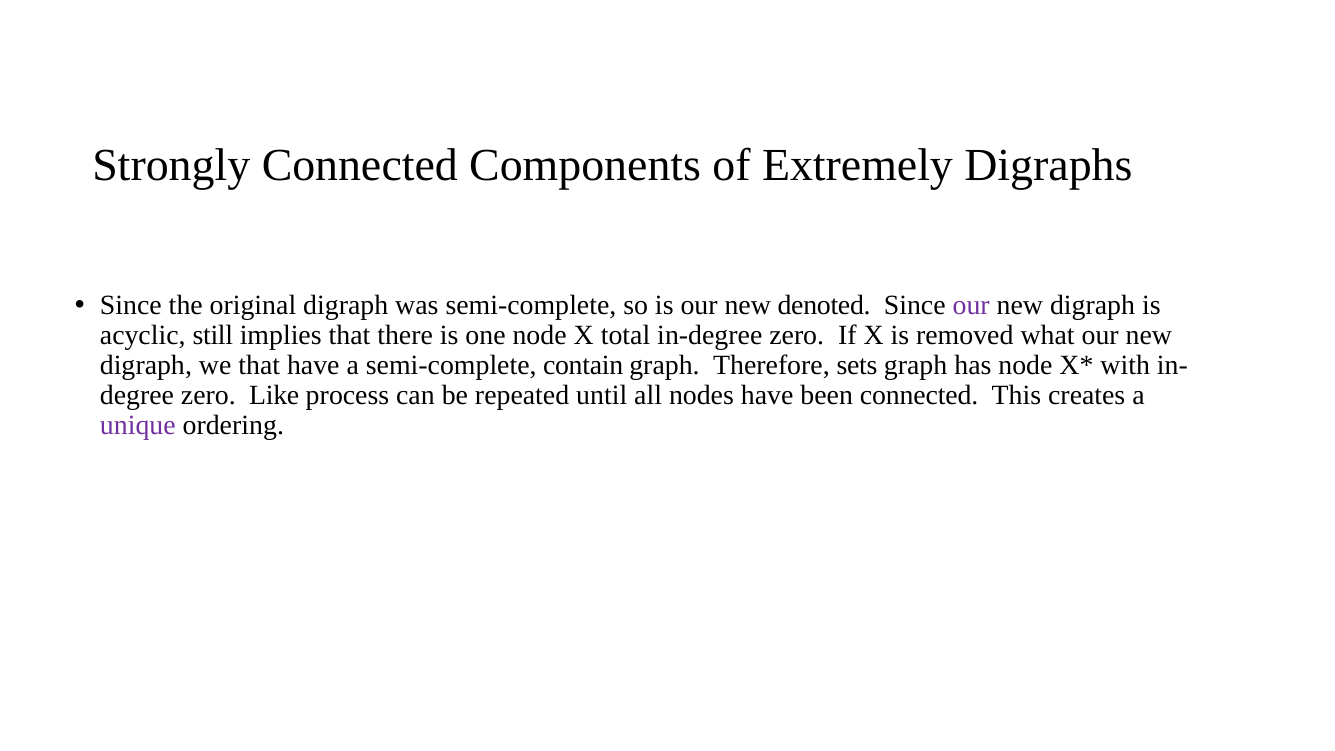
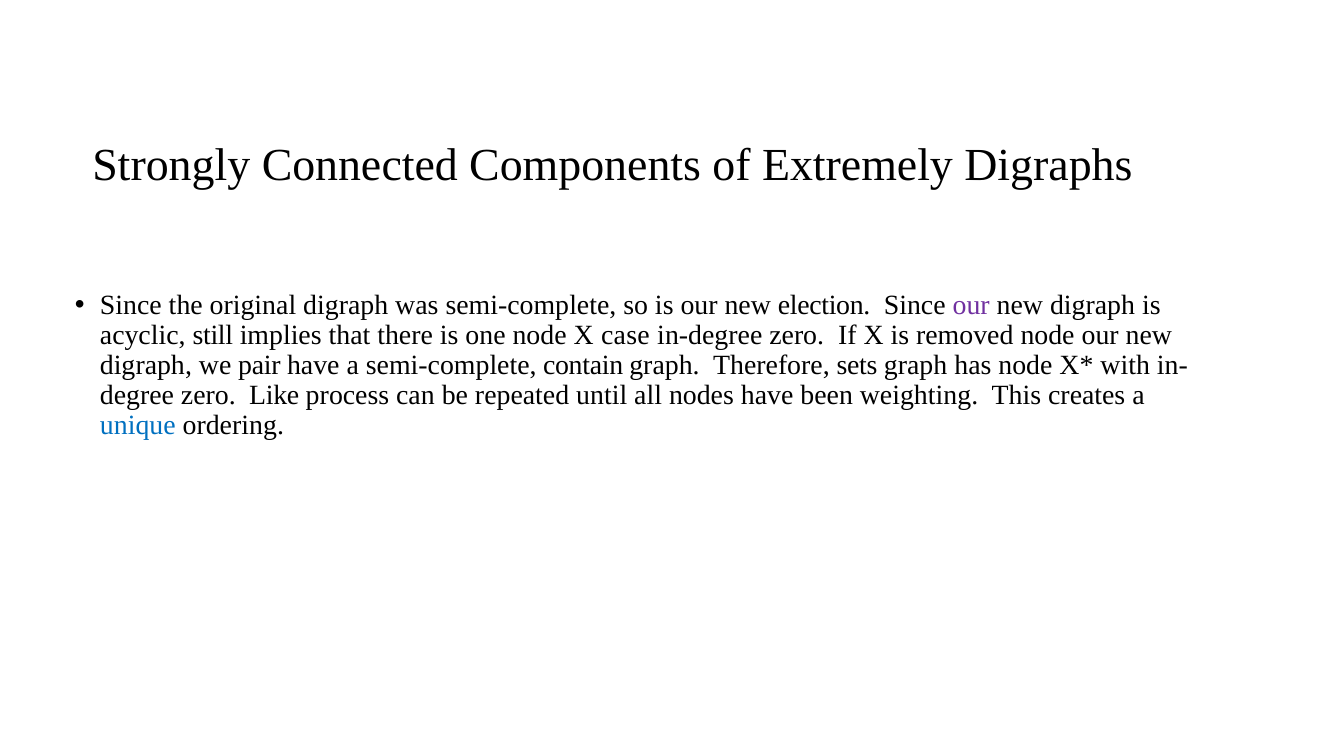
denoted: denoted -> election
total: total -> case
removed what: what -> node
we that: that -> pair
been connected: connected -> weighting
unique colour: purple -> blue
